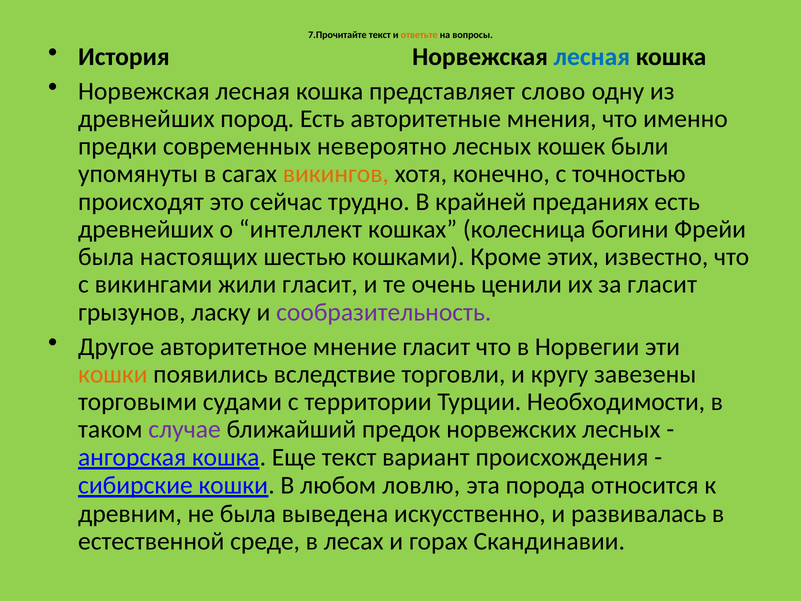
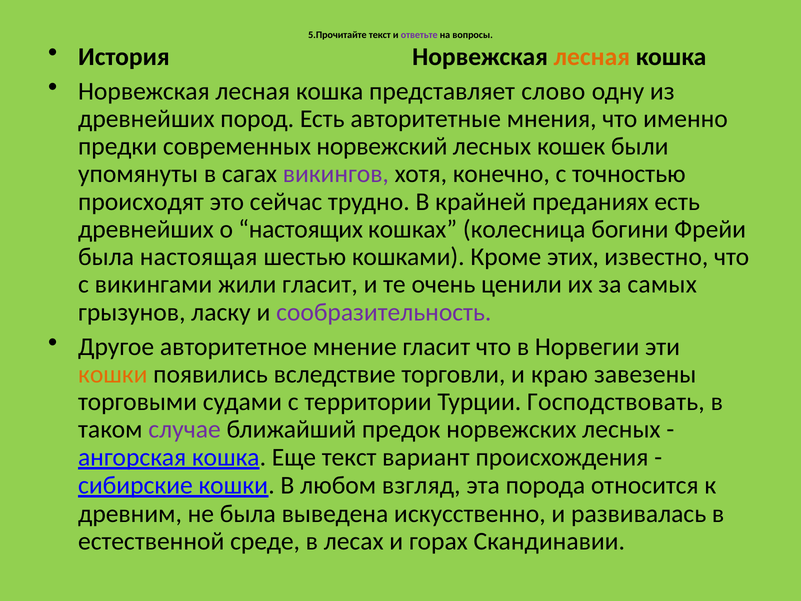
7.Прочитайте: 7.Прочитайте -> 5.Прочитайте
ответьте colour: orange -> purple
лесная at (592, 57) colour: blue -> orange
невероятно: невероятно -> норвежский
викингов colour: orange -> purple
интеллект: интеллект -> настоящих
настоящих: настоящих -> настоящая
за гласит: гласит -> самых
кругу: кругу -> краю
Необходимости: Необходимости -> Господствовать
ловлю: ловлю -> взгляд
